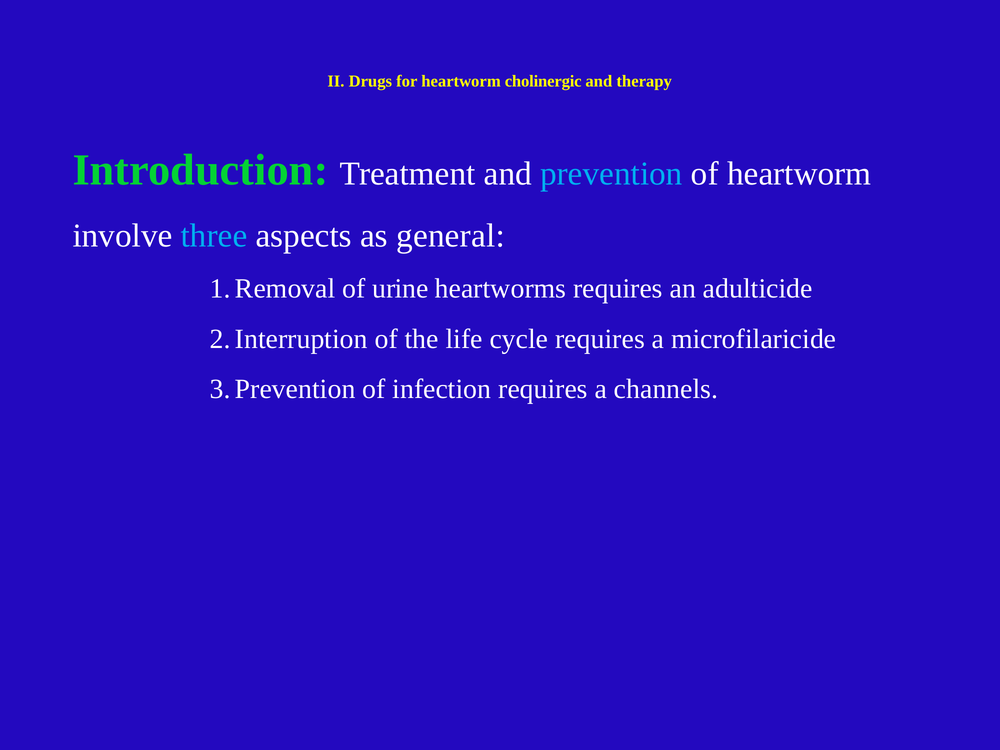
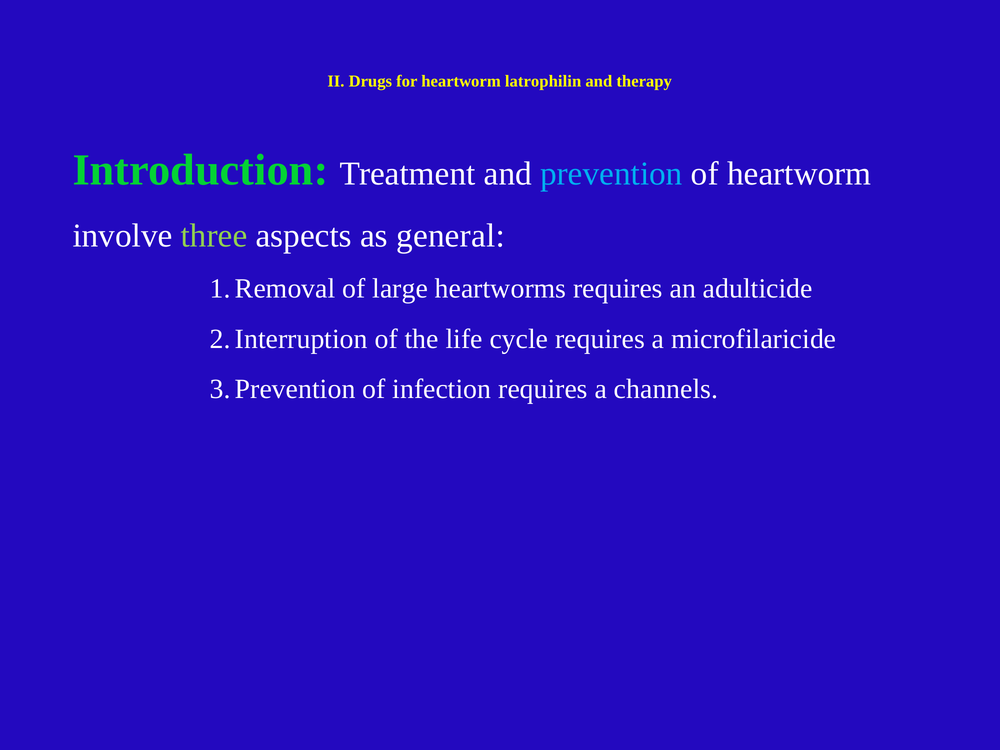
cholinergic: cholinergic -> latrophilin
three colour: light blue -> light green
urine: urine -> large
